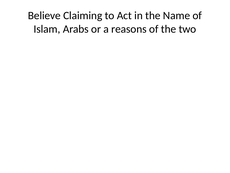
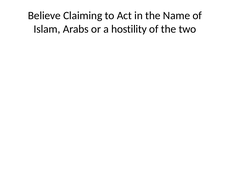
reasons: reasons -> hostility
